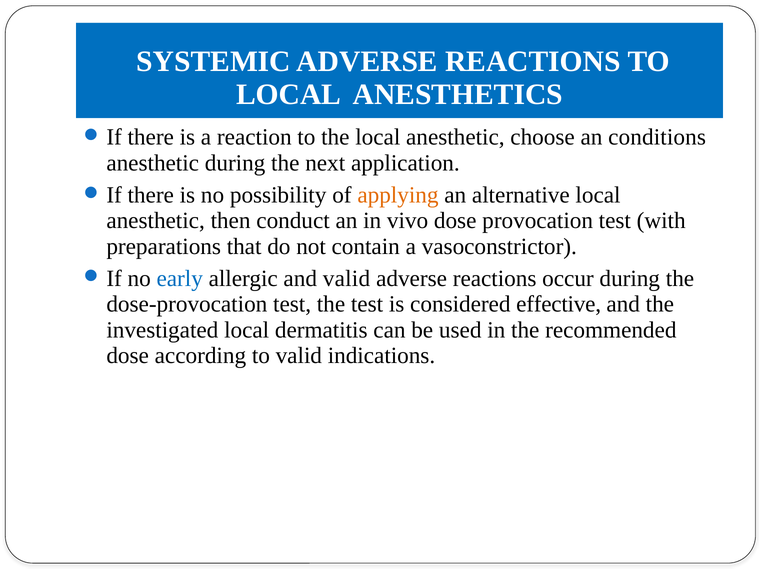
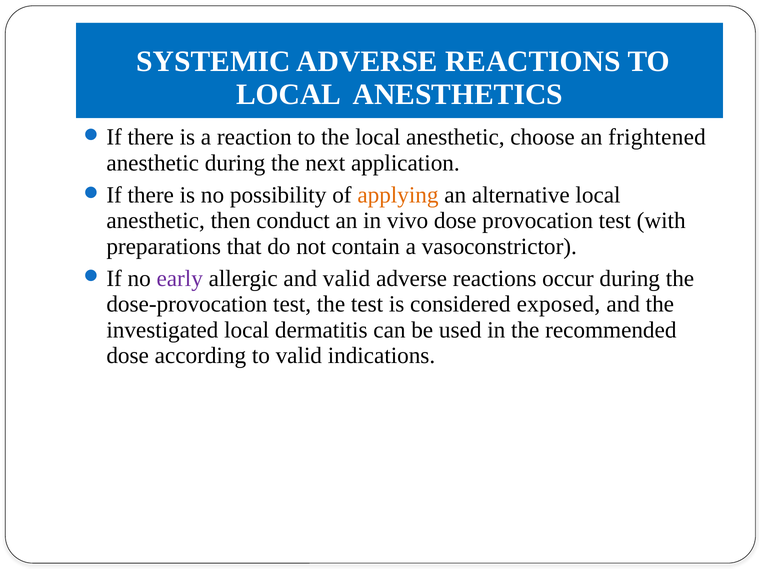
conditions: conditions -> frightened
early colour: blue -> purple
effective: effective -> exposed
